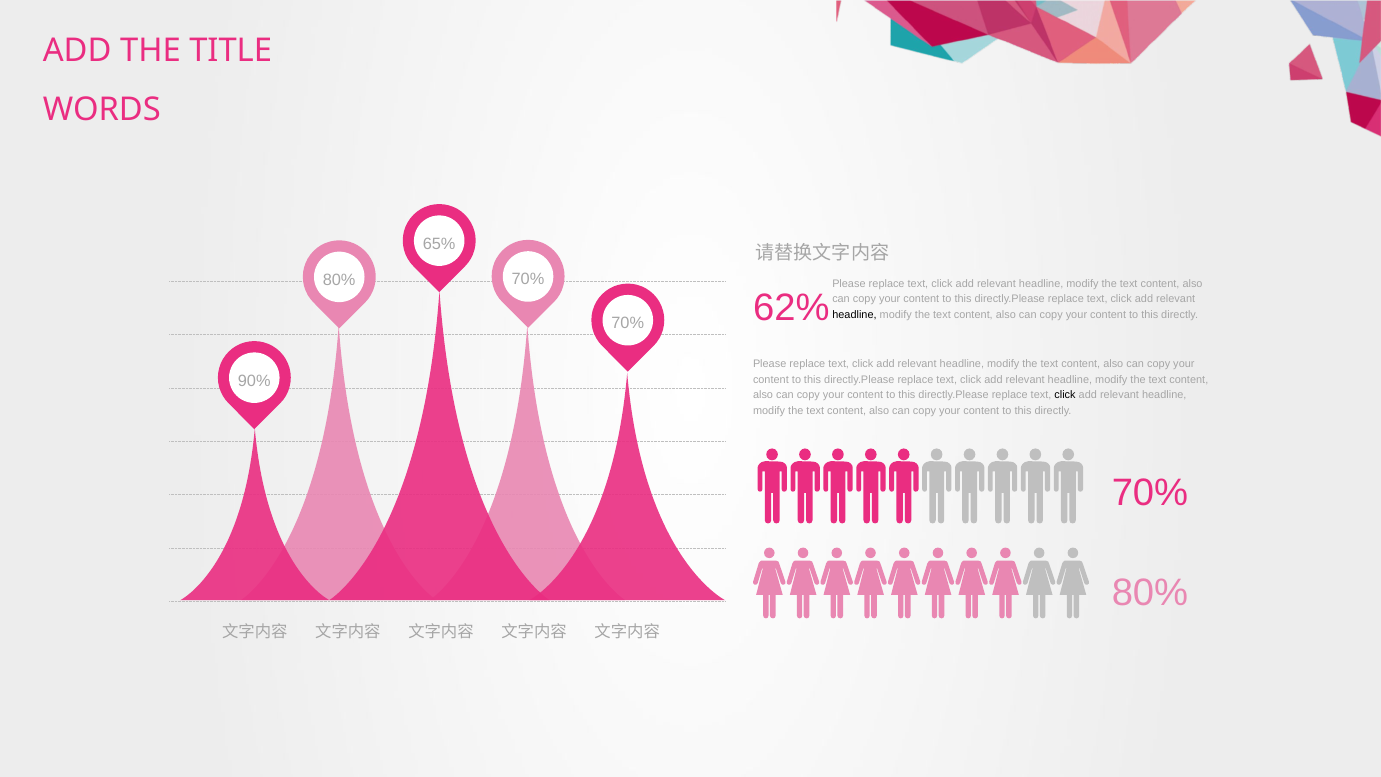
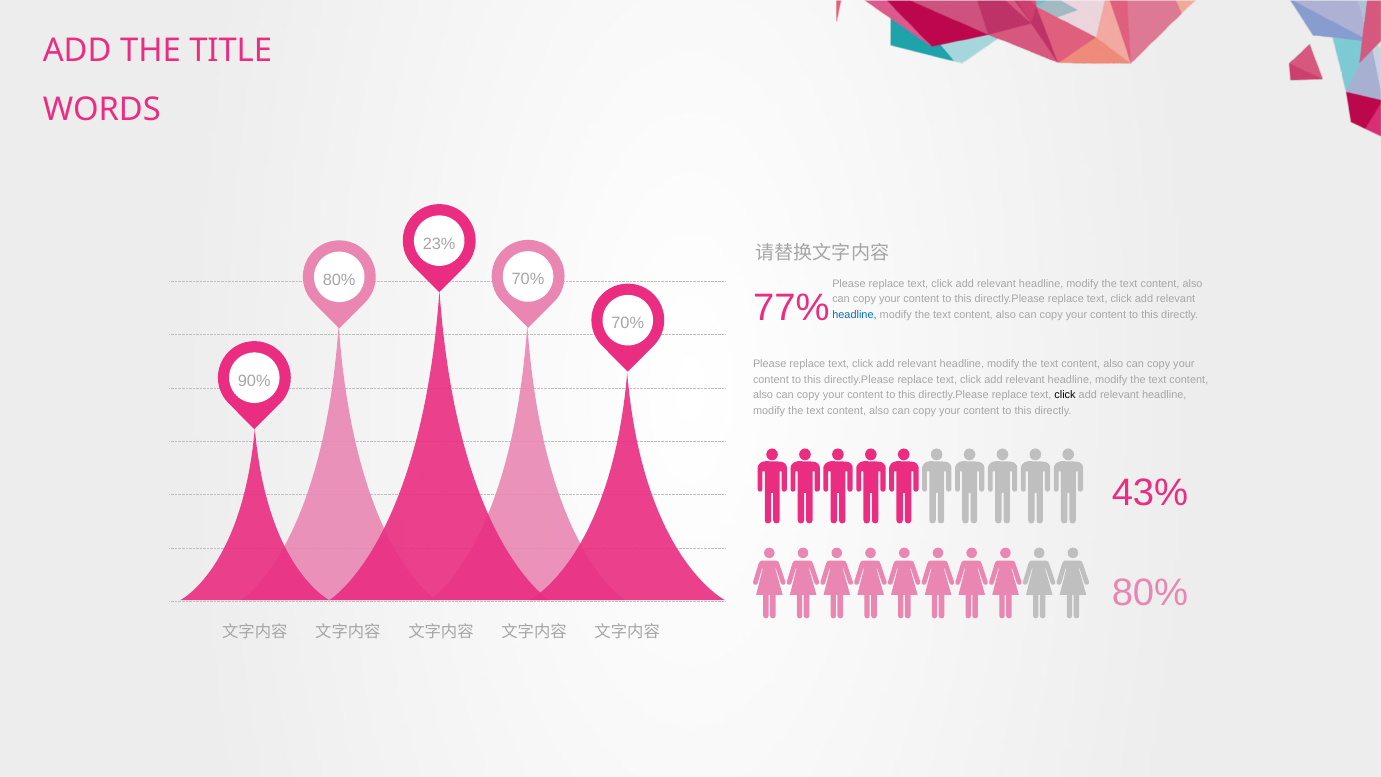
65%: 65% -> 23%
62%: 62% -> 77%
headline at (854, 315) colour: black -> blue
70% at (1150, 493): 70% -> 43%
